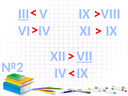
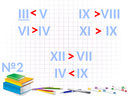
VII underline: present -> none
